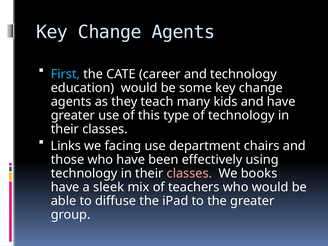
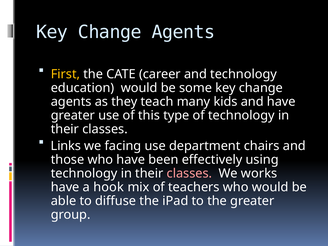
First colour: light blue -> yellow
books: books -> works
sleek: sleek -> hook
